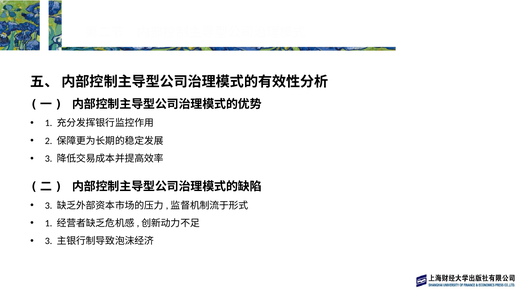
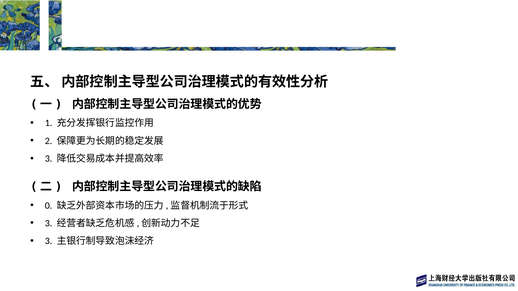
3 at (49, 206): 3 -> 0
1 at (49, 224): 1 -> 3
